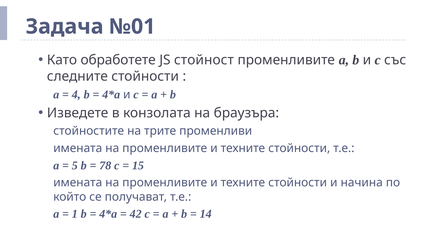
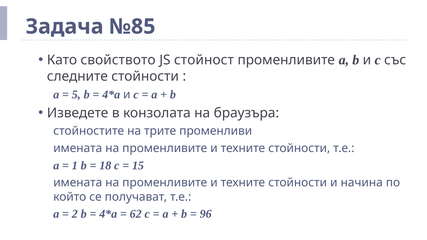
№01: №01 -> №85
обработете: обработете -> свойството
4: 4 -> 5
5: 5 -> 1
78: 78 -> 18
1: 1 -> 2
42: 42 -> 62
14: 14 -> 96
